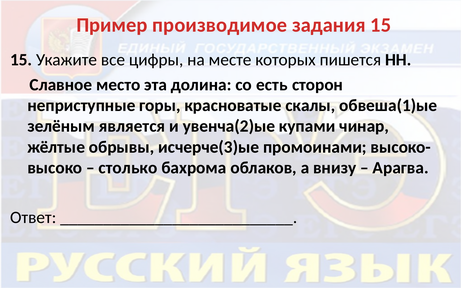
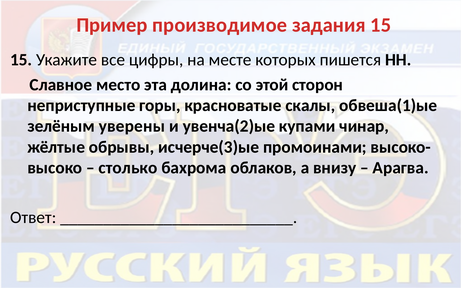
есть: есть -> этой
является: является -> уверены
